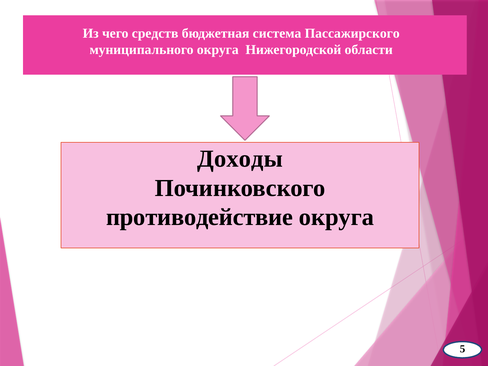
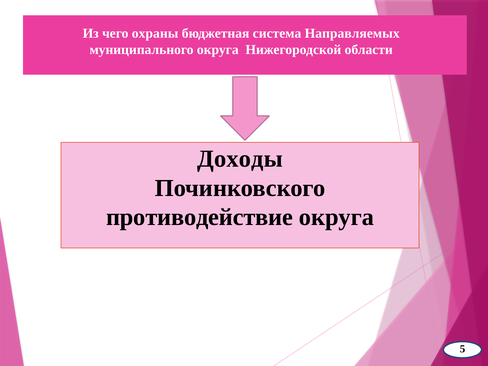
средств: средств -> охраны
Пассажирского: Пассажирского -> Направляемых
